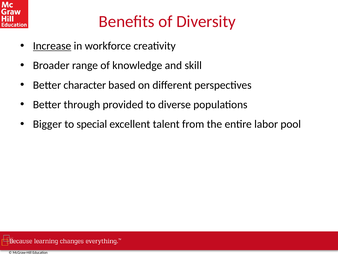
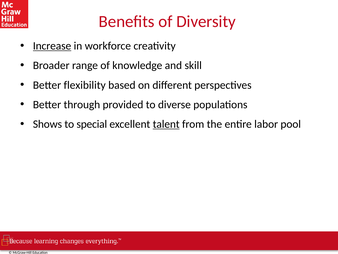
character: character -> flexibility
Bigger: Bigger -> Shows
talent underline: none -> present
